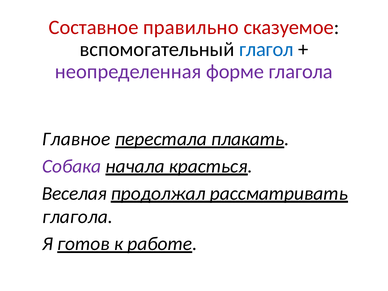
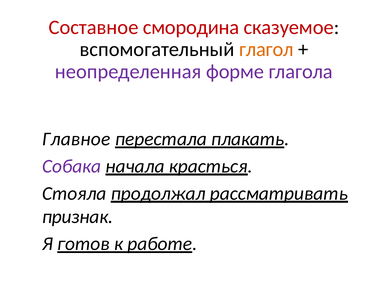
правильно: правильно -> смородина
глагол colour: blue -> orange
Веселая: Веселая -> Стояла
глагола at (77, 217): глагола -> признак
